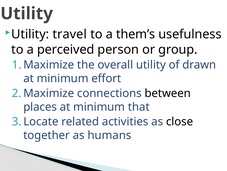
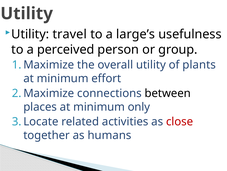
them’s: them’s -> large’s
drawn: drawn -> plants
that: that -> only
close colour: black -> red
